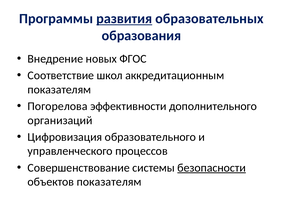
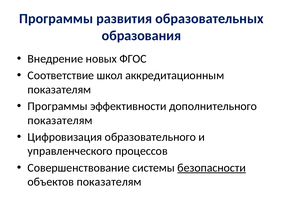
развития underline: present -> none
Погорелова at (58, 106): Погорелова -> Программы
организаций at (60, 120): организаций -> показателям
